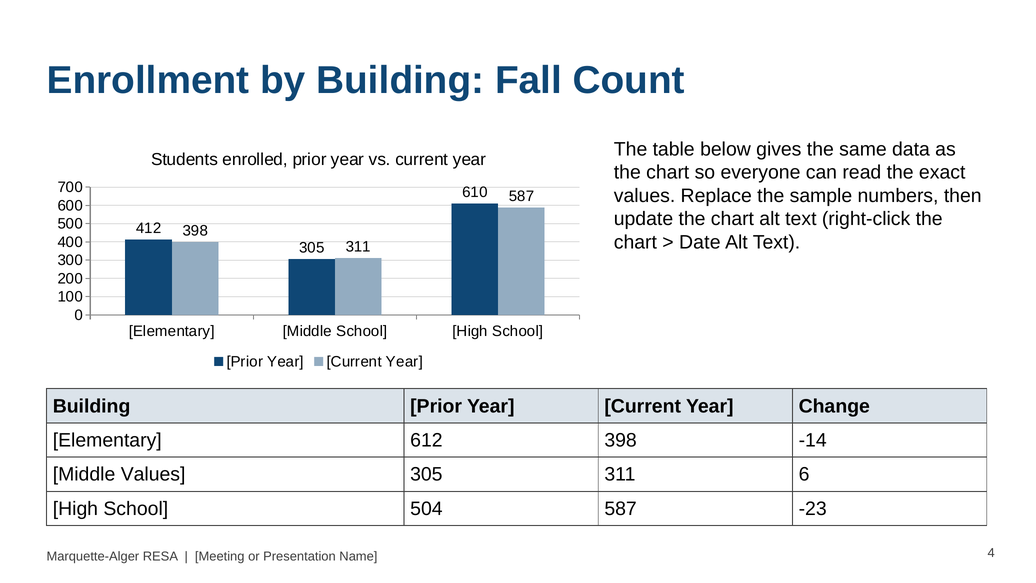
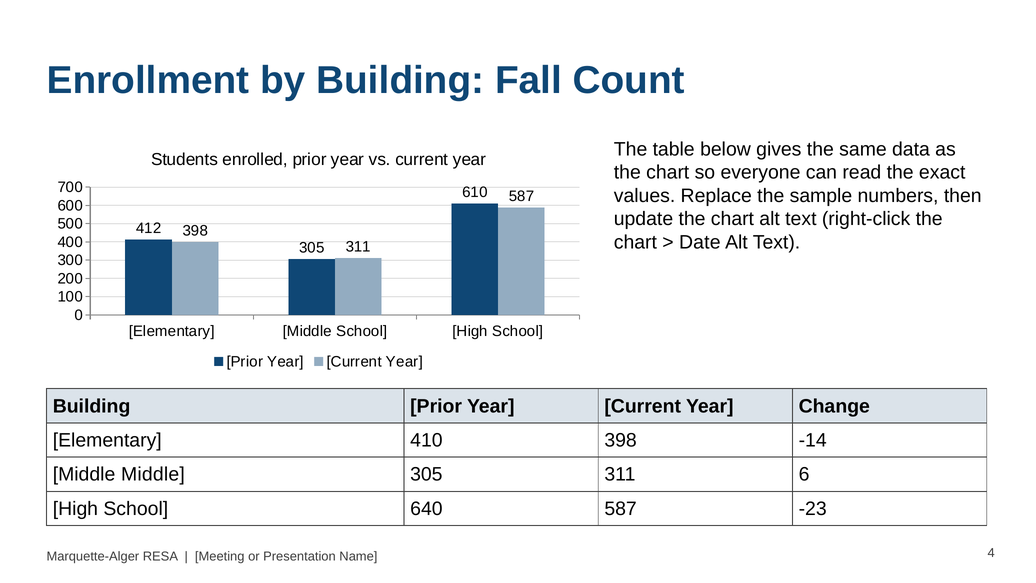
612: 612 -> 410
Middle Values: Values -> Middle
504: 504 -> 640
